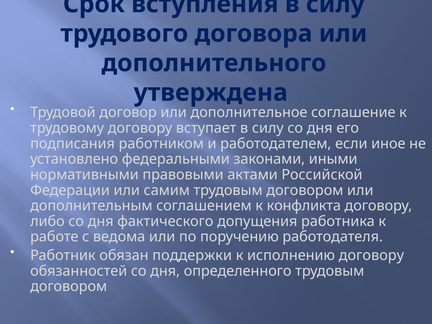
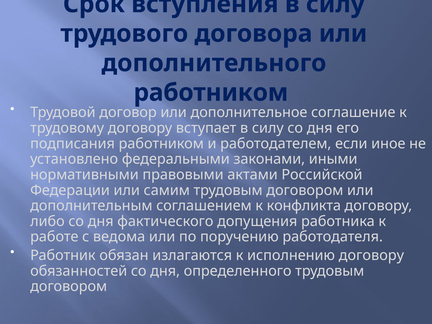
утверждена at (211, 93): утверждена -> работником
поддержки: поддержки -> излагаются
